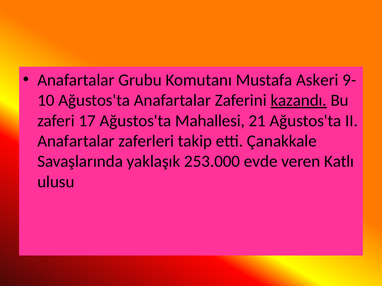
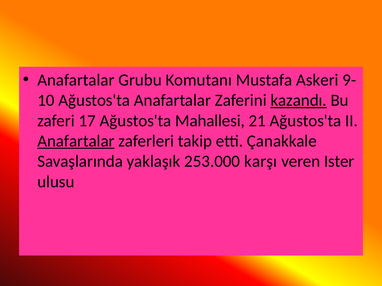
Anafartalar at (76, 141) underline: none -> present
evde: evde -> karşı
Katlı: Katlı -> Ister
